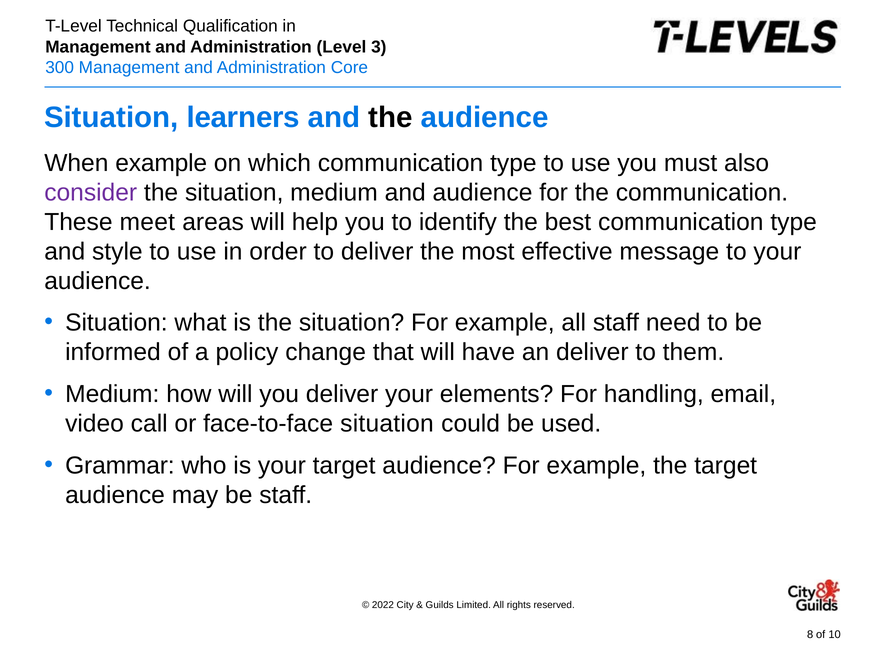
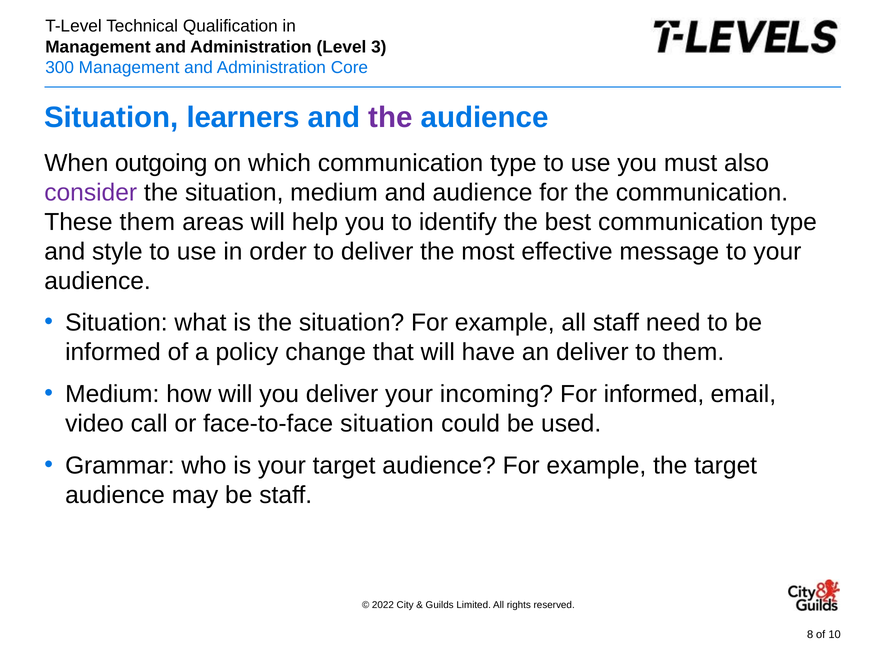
the at (391, 117) colour: black -> purple
When example: example -> outgoing
These meet: meet -> them
elements: elements -> incoming
For handling: handling -> informed
